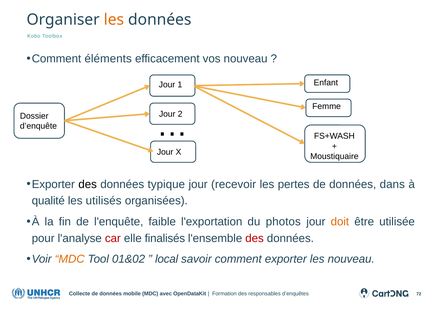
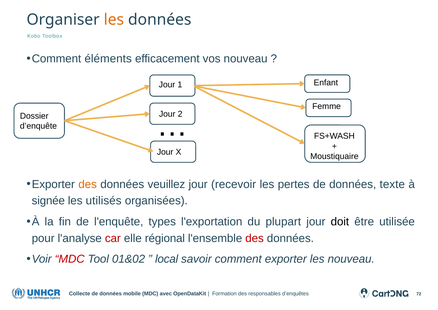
des at (88, 184) colour: black -> orange
typique: typique -> veuillez
dans: dans -> texte
qualité: qualité -> signée
faible: faible -> types
photos: photos -> plupart
doit colour: orange -> black
finalisés: finalisés -> régional
MDC at (70, 259) colour: orange -> red
